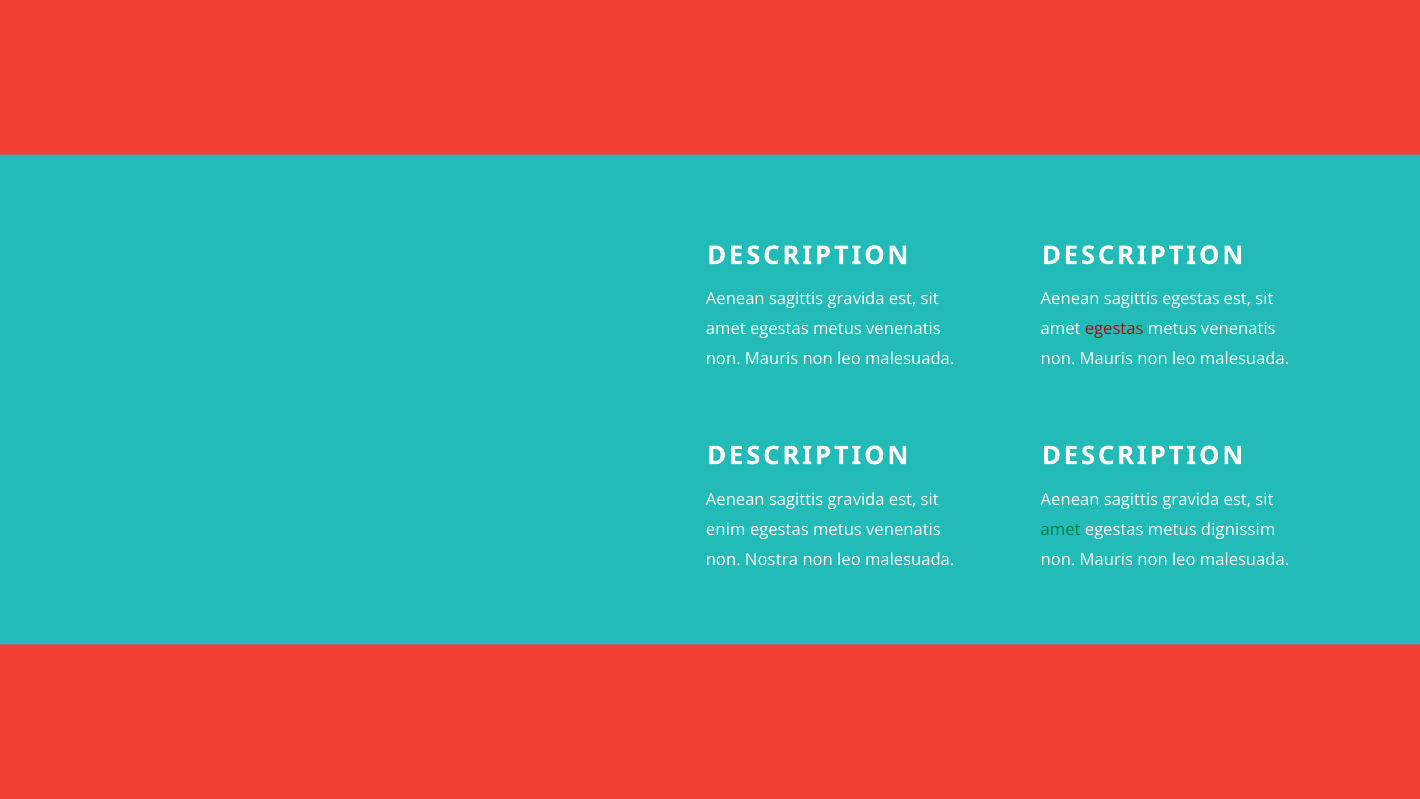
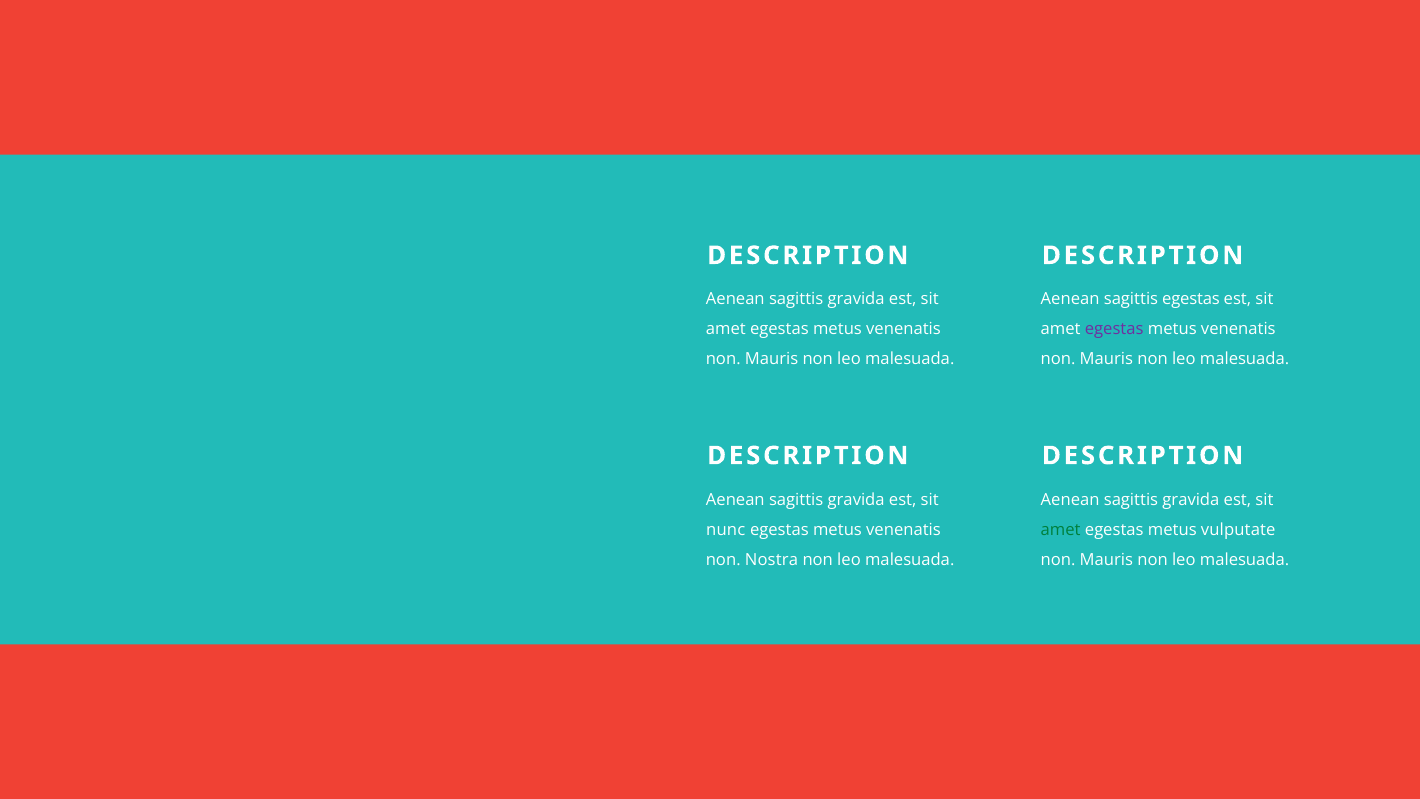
egestas at (1114, 329) colour: red -> purple
enim: enim -> nunc
dignissim: dignissim -> vulputate
